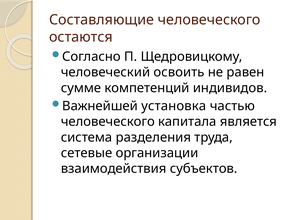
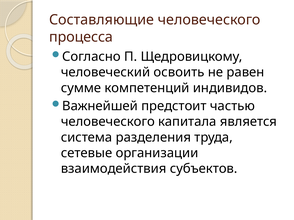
остаются: остаются -> процесса
установка: установка -> предстоит
